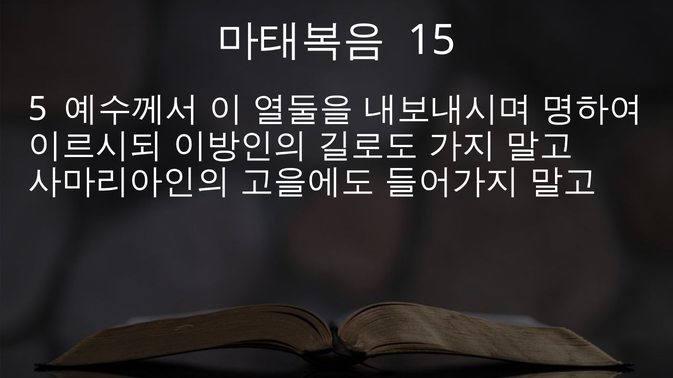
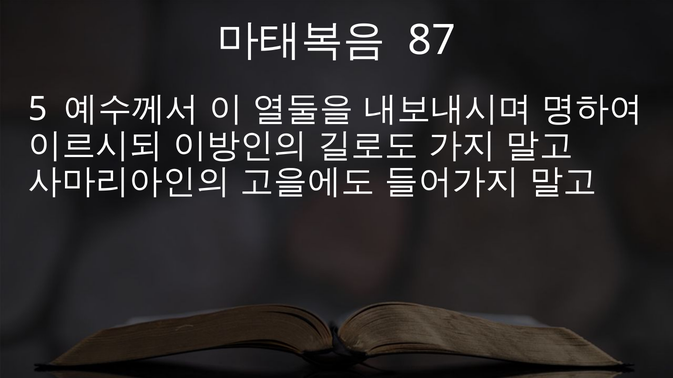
15: 15 -> 87
